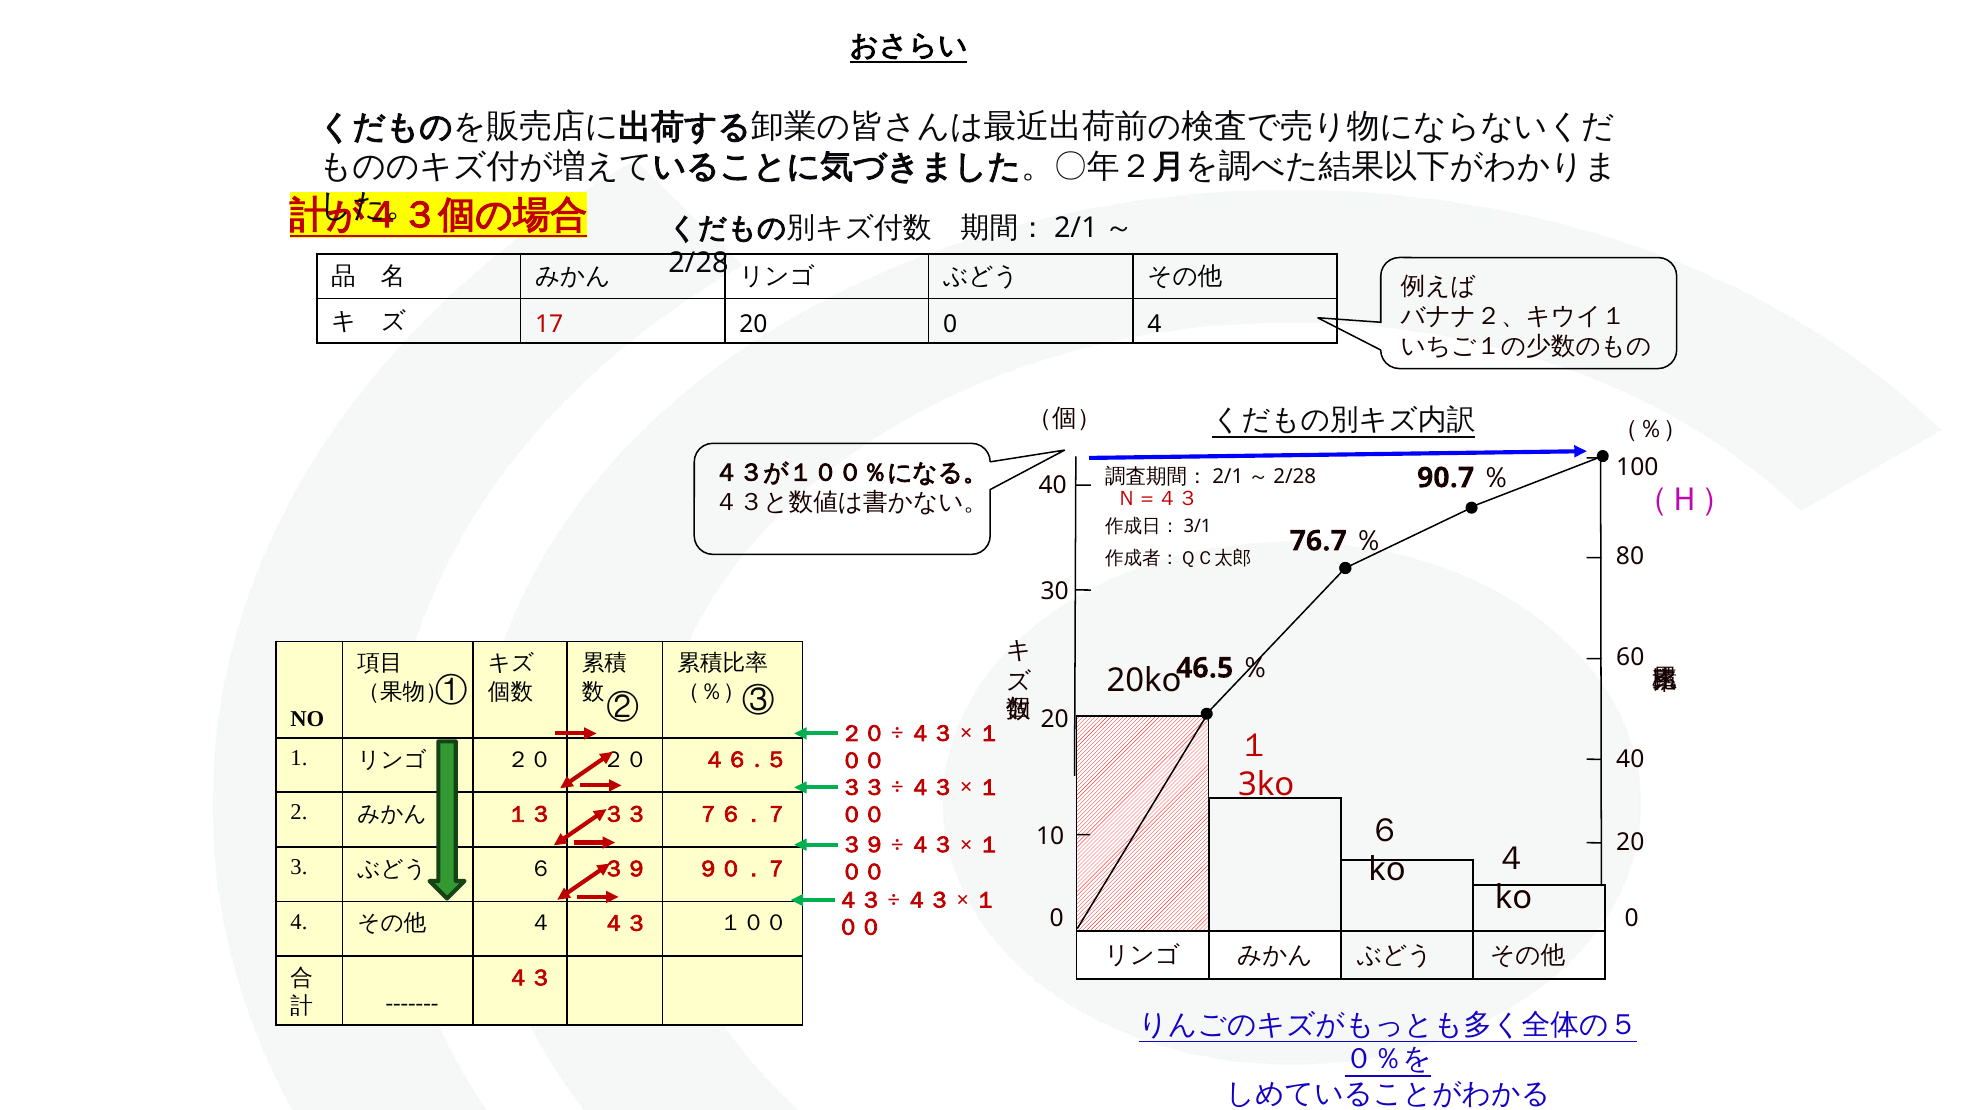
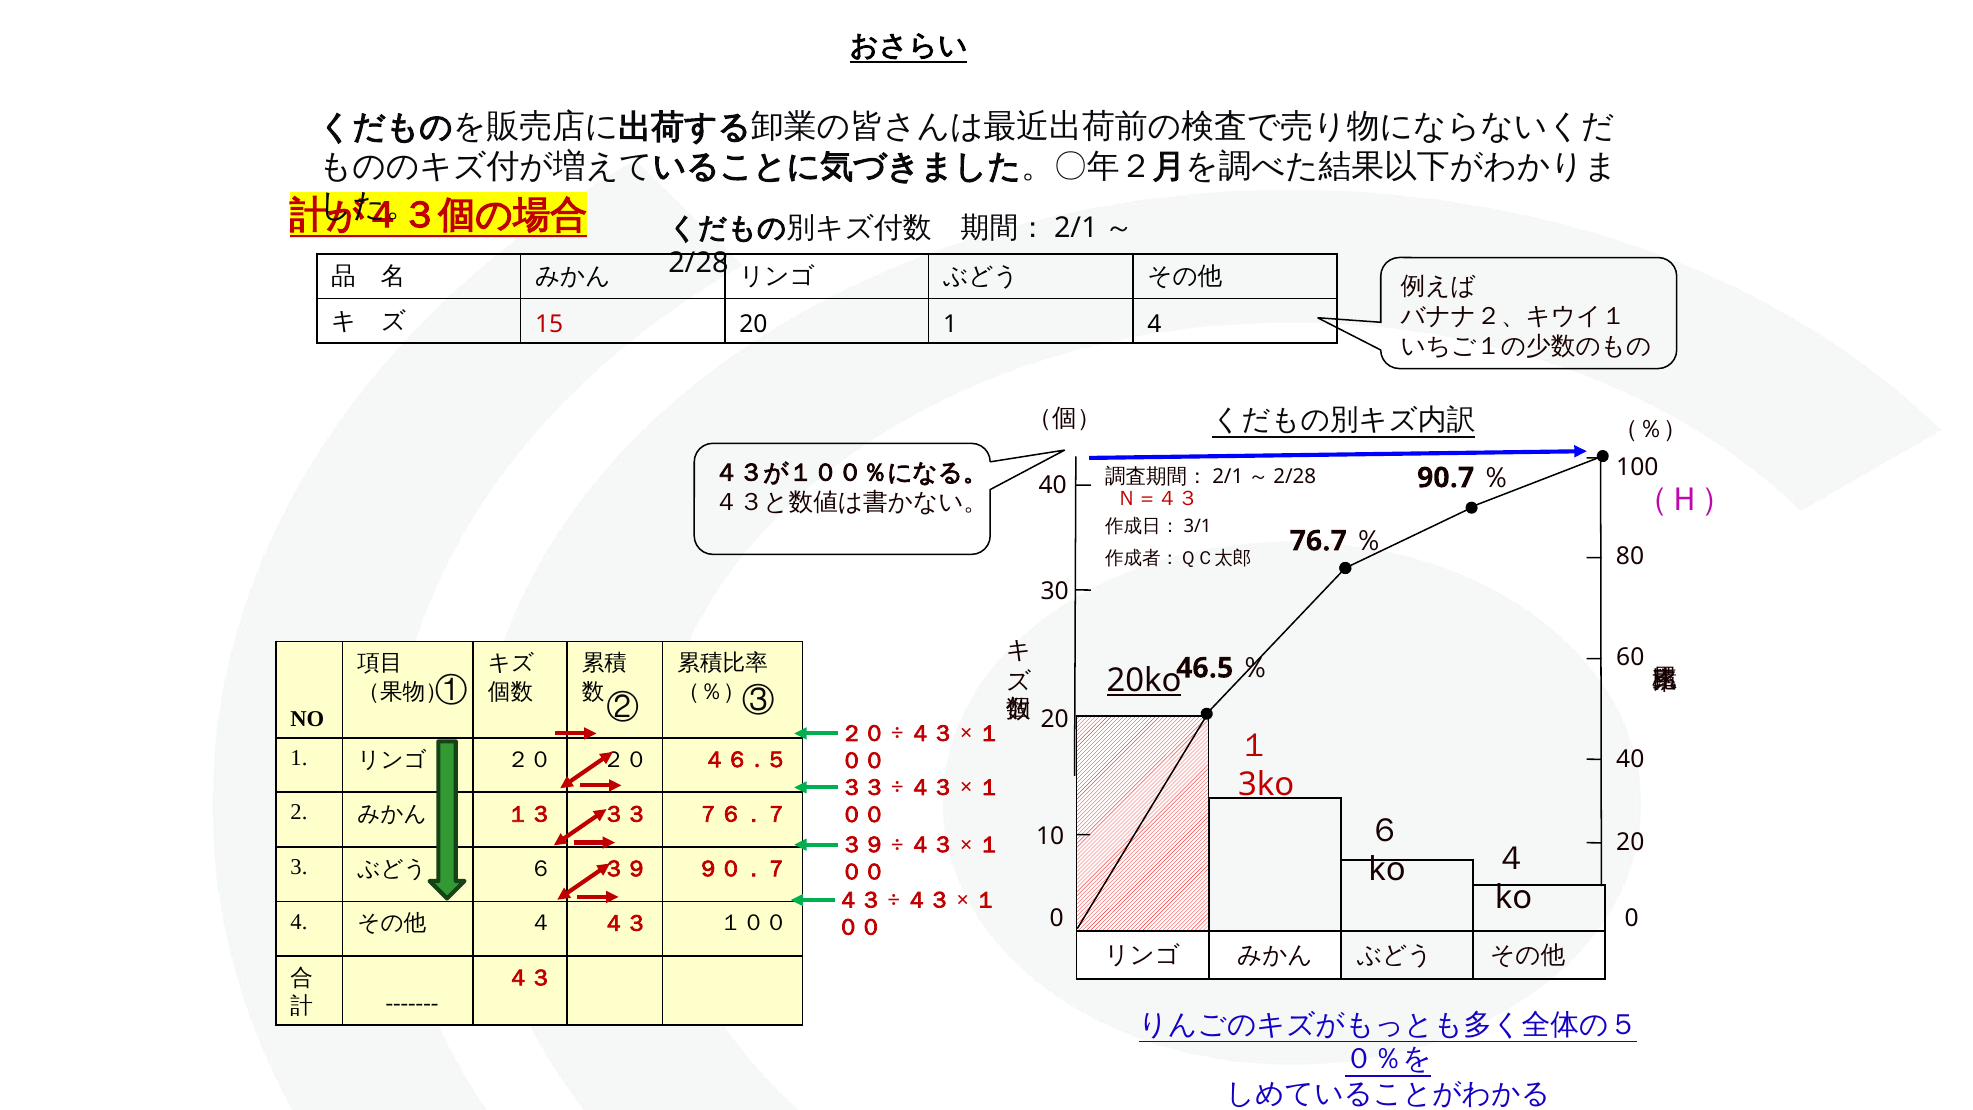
17: 17 -> 15
20 0: 0 -> 1
20ko underline: none -> present
